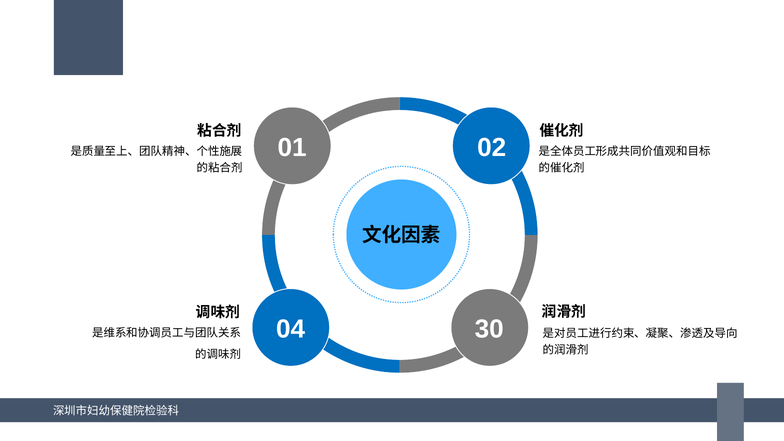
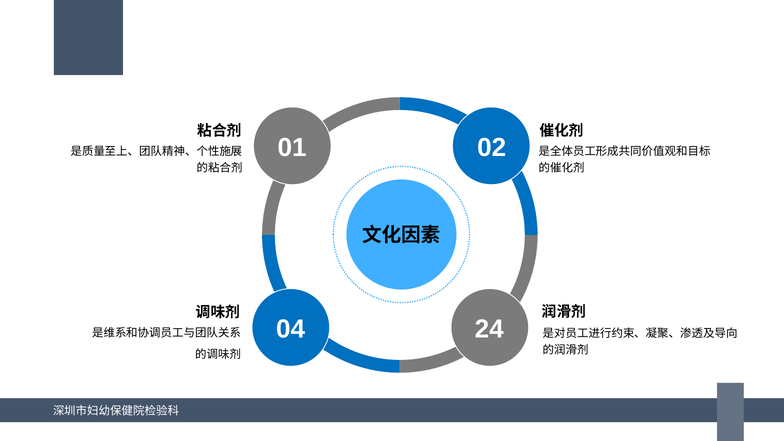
30: 30 -> 24
